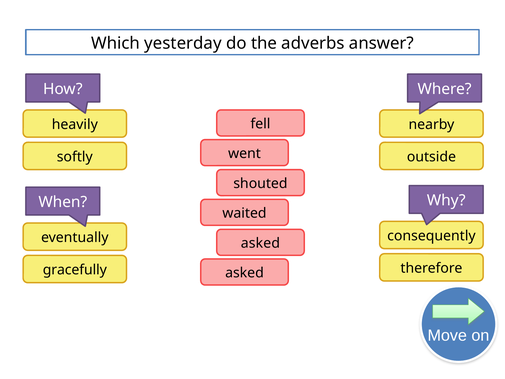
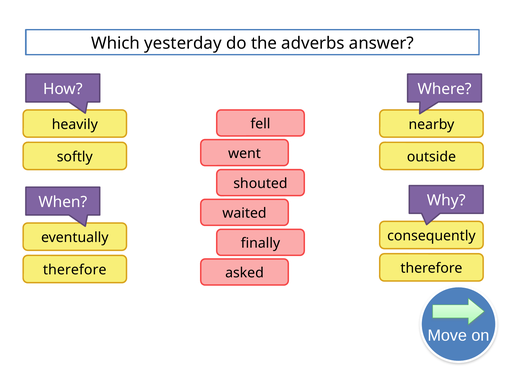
asked at (260, 243): asked -> finally
gracefully at (75, 270): gracefully -> therefore
